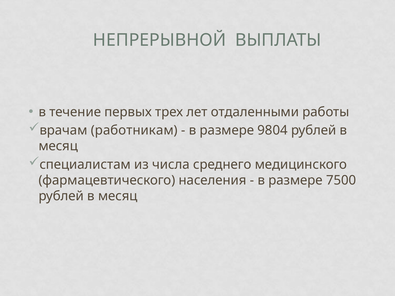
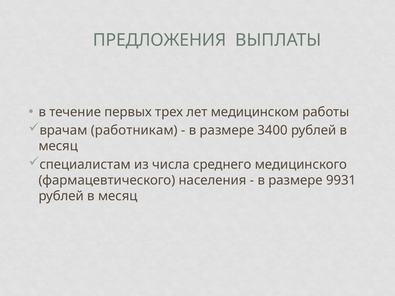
НЕПРЕРЫВНОЙ: НЕПРЕРЫВНОЙ -> ПРЕДЛОЖЕНИЯ
отдаленными: отдаленными -> медицинском
9804: 9804 -> 3400
7500: 7500 -> 9931
